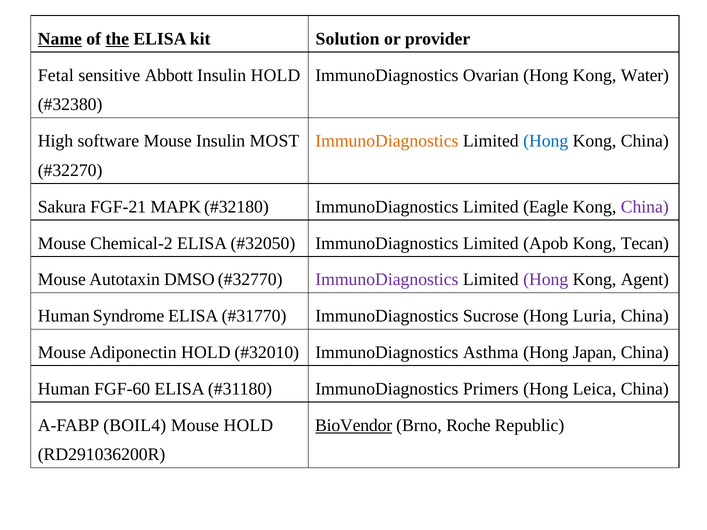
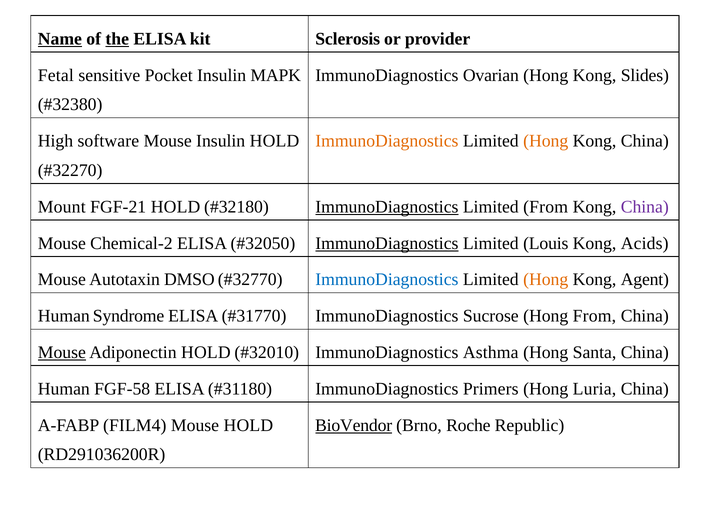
Solution: Solution -> Sclerosis
Abbott: Abbott -> Pocket
Insulin HOLD: HOLD -> MAPK
Water: Water -> Slides
Insulin MOST: MOST -> HOLD
Hong at (546, 141) colour: blue -> orange
Sakura: Sakura -> Mount
FGF-21 MAPK: MAPK -> HOLD
ImmunoDiagnostics at (387, 207) underline: none -> present
Limited Eagle: Eagle -> From
ImmunoDiagnostics at (387, 243) underline: none -> present
Apob: Apob -> Louis
Tecan: Tecan -> Acids
ImmunoDiagnostics at (387, 280) colour: purple -> blue
Hong at (546, 280) colour: purple -> orange
Hong Luria: Luria -> From
Mouse at (62, 353) underline: none -> present
Japan: Japan -> Santa
FGF-60: FGF-60 -> FGF-58
Leica: Leica -> Luria
BOIL4: BOIL4 -> FILM4
